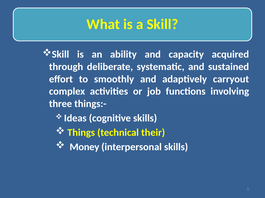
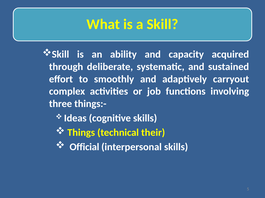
Money: Money -> Official
